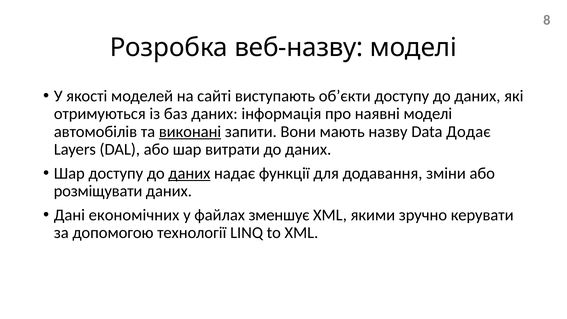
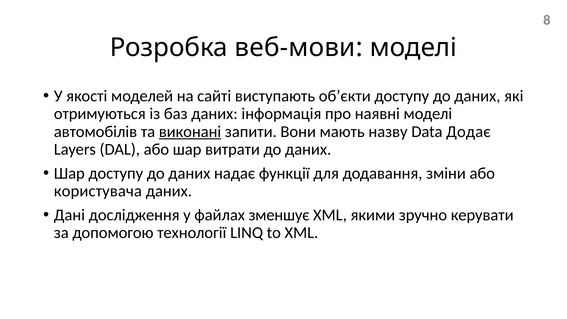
веб-назву: веб-назву -> веб-мови
даних at (189, 173) underline: present -> none
розміщувати: розміщувати -> користувача
економічних: економічних -> дослідження
